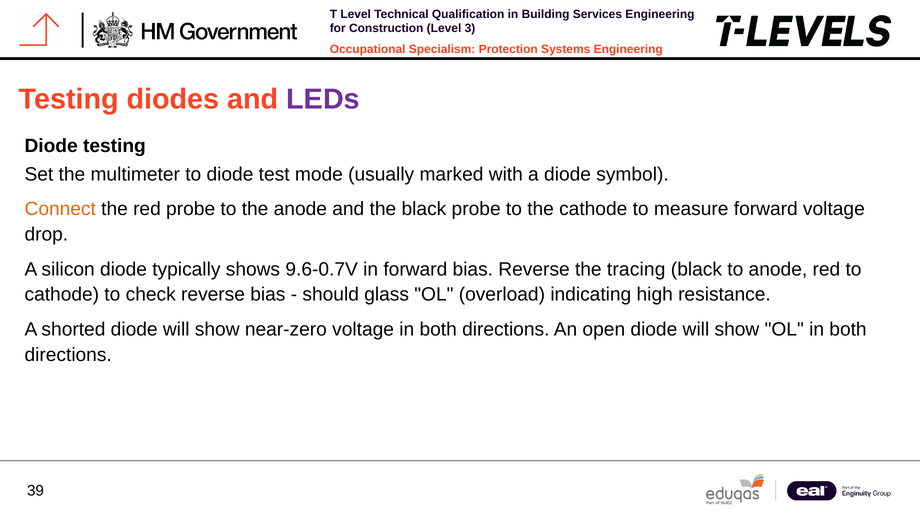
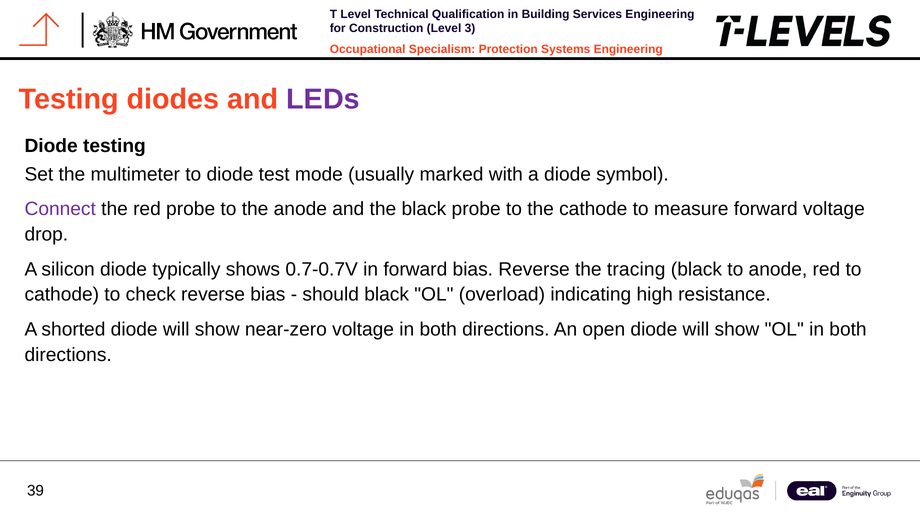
Connect colour: orange -> purple
9.6-0.7V: 9.6-0.7V -> 0.7-0.7V
should glass: glass -> black
